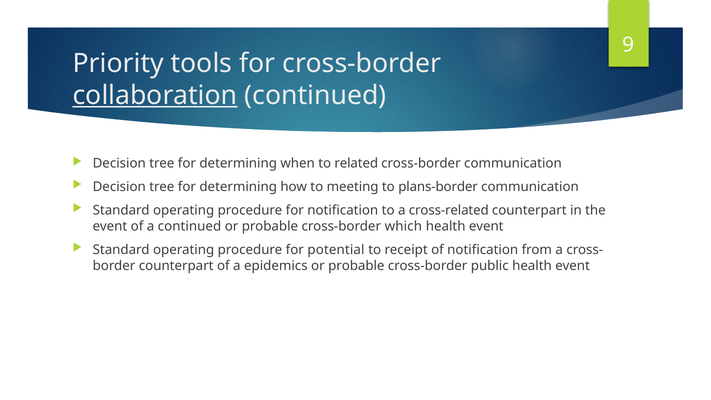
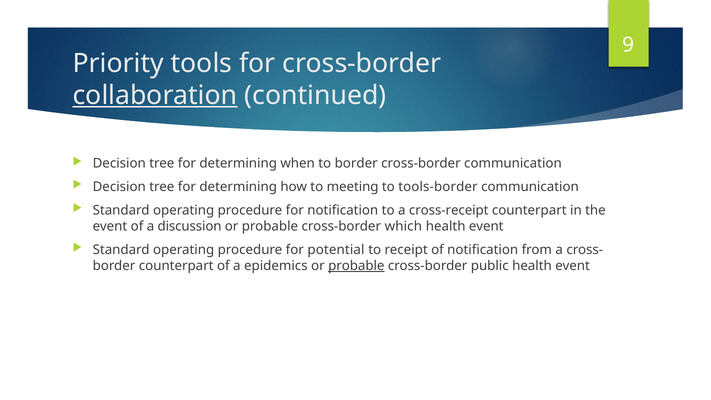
to related: related -> border
plans-border: plans-border -> tools-border
cross-related: cross-related -> cross-receipt
a continued: continued -> discussion
probable at (356, 266) underline: none -> present
